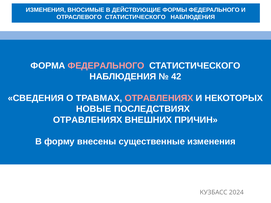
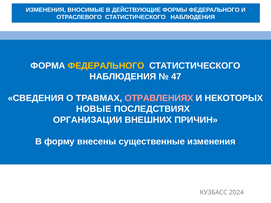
ФЕДЕРАЛЬНОГО at (106, 66) colour: pink -> yellow
42: 42 -> 47
ОТРАВЛЕНИЯХ at (88, 120): ОТРАВЛЕНИЯХ -> ОРГАНИЗАЦИИ
